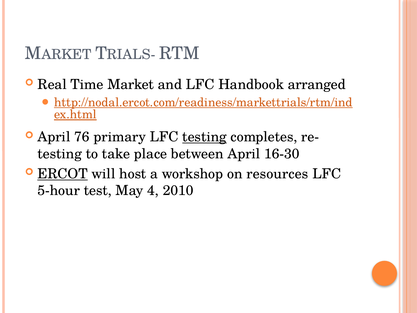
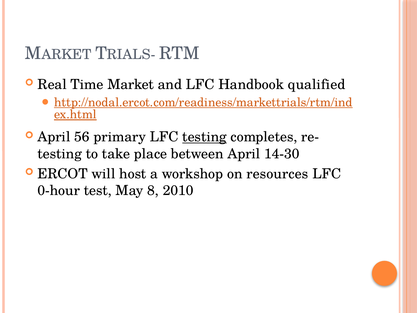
arranged: arranged -> qualified
76: 76 -> 56
16-30: 16-30 -> 14-30
ERCOT underline: present -> none
5-hour: 5-hour -> 0-hour
4: 4 -> 8
